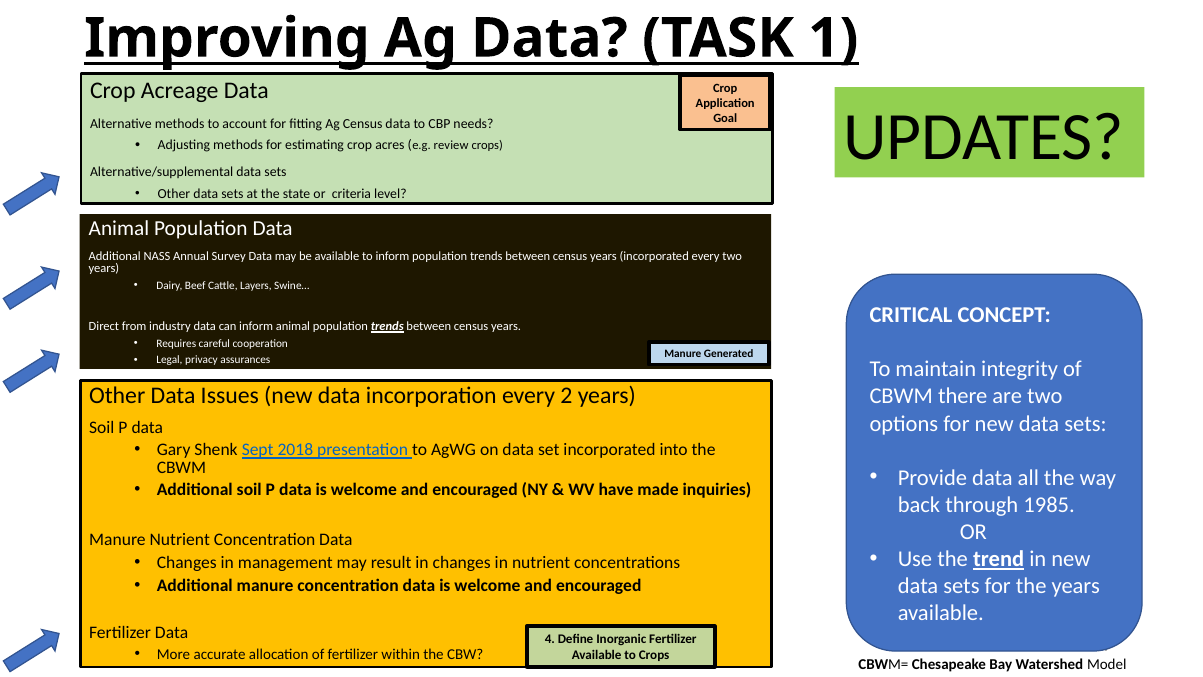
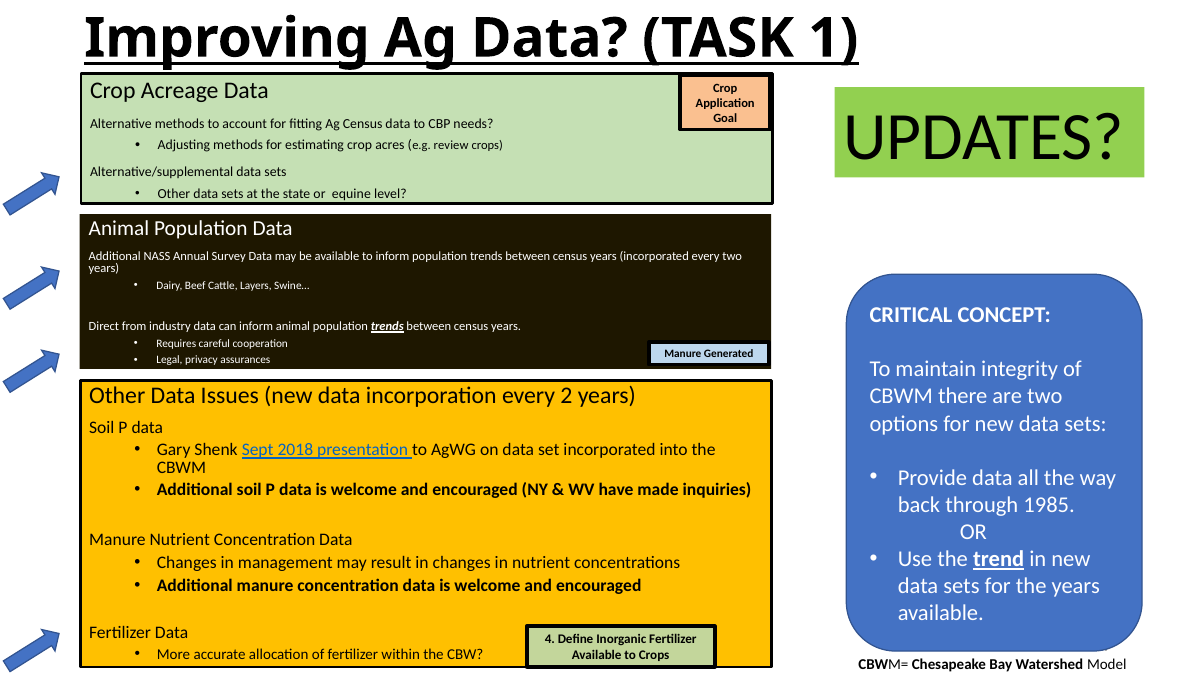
criteria: criteria -> equine
